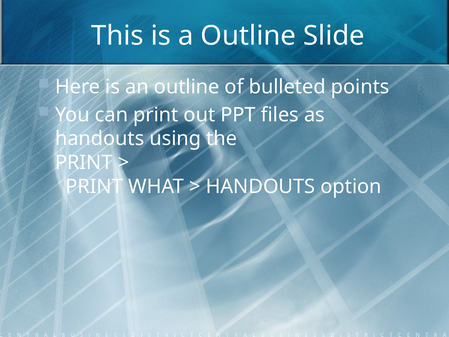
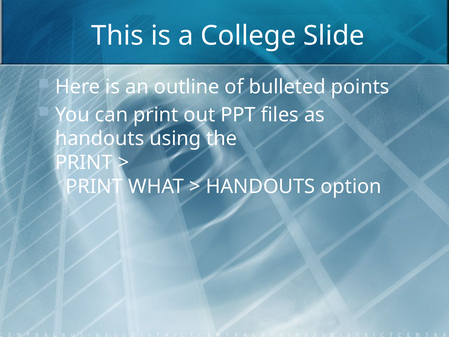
a Outline: Outline -> College
